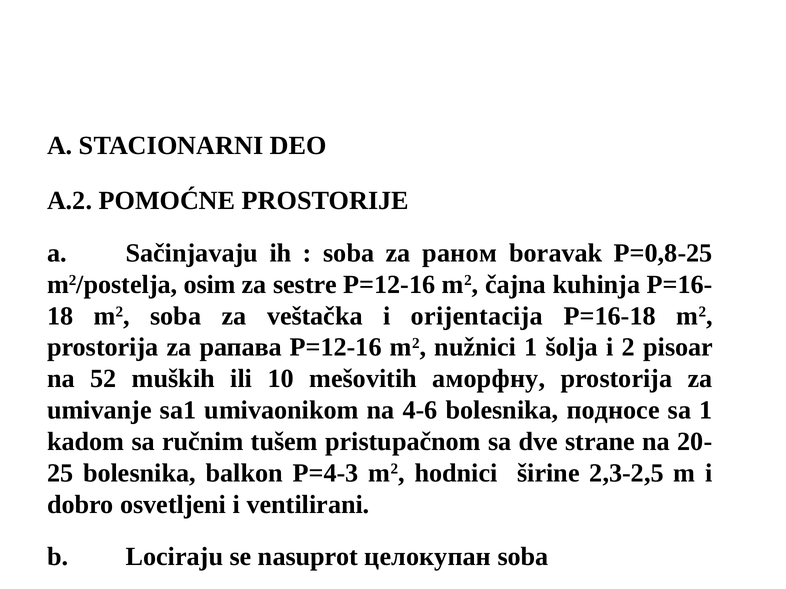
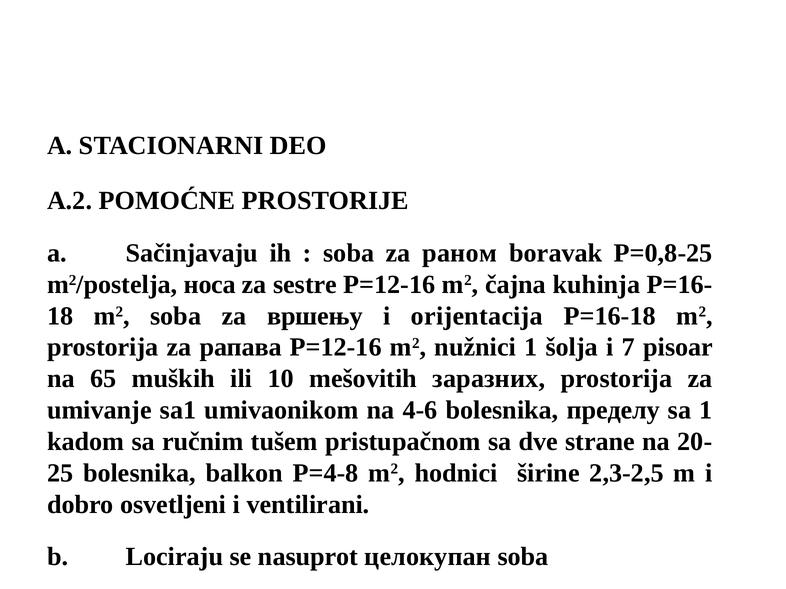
osim: osim -> носа
veštačka: veštačka -> вршењу
2: 2 -> 7
52: 52 -> 65
аморфну: аморфну -> заразних
подносе: подносе -> пределу
P=4-3: P=4-3 -> P=4-8
